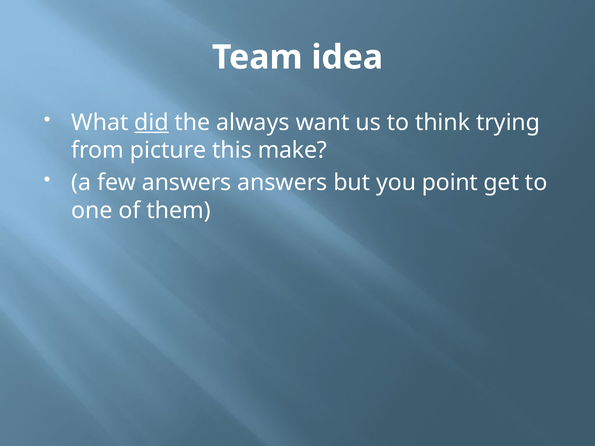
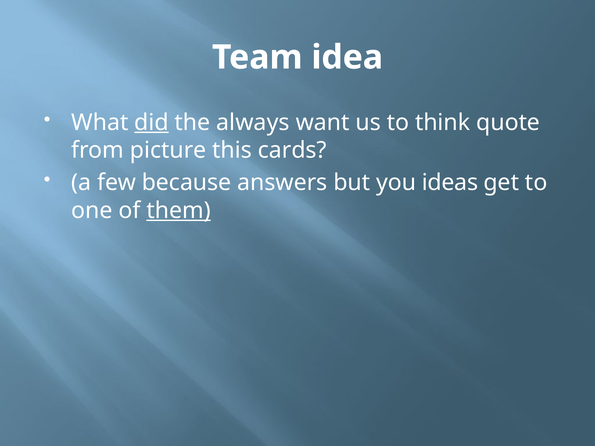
trying: trying -> quote
make: make -> cards
few answers: answers -> because
point: point -> ideas
them underline: none -> present
